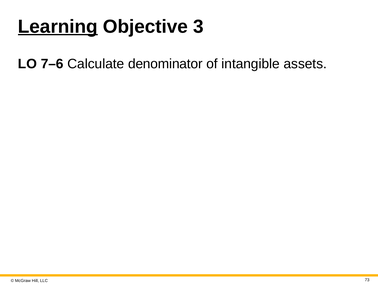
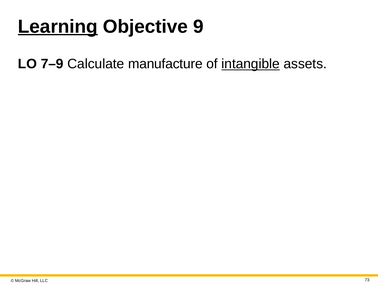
3: 3 -> 9
7–6: 7–6 -> 7–9
denominator: denominator -> manufacture
intangible underline: none -> present
